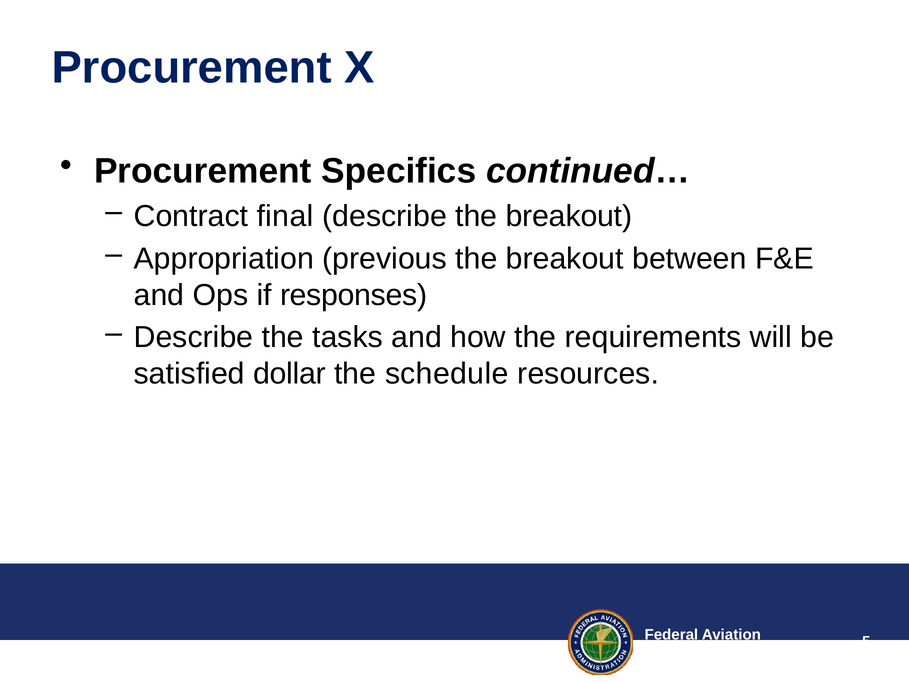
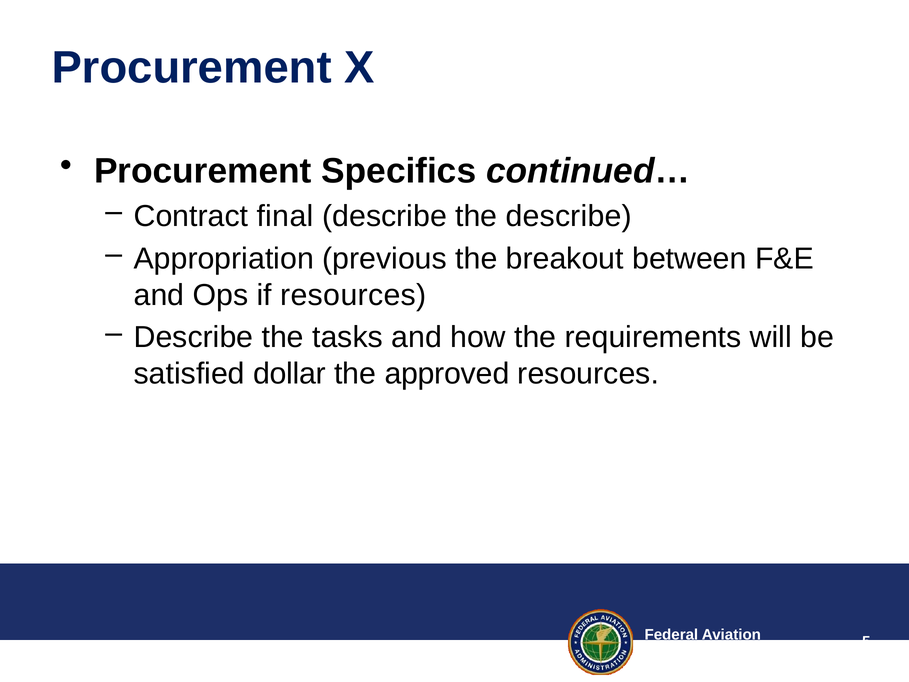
describe the breakout: breakout -> describe
if responses: responses -> resources
schedule: schedule -> approved
